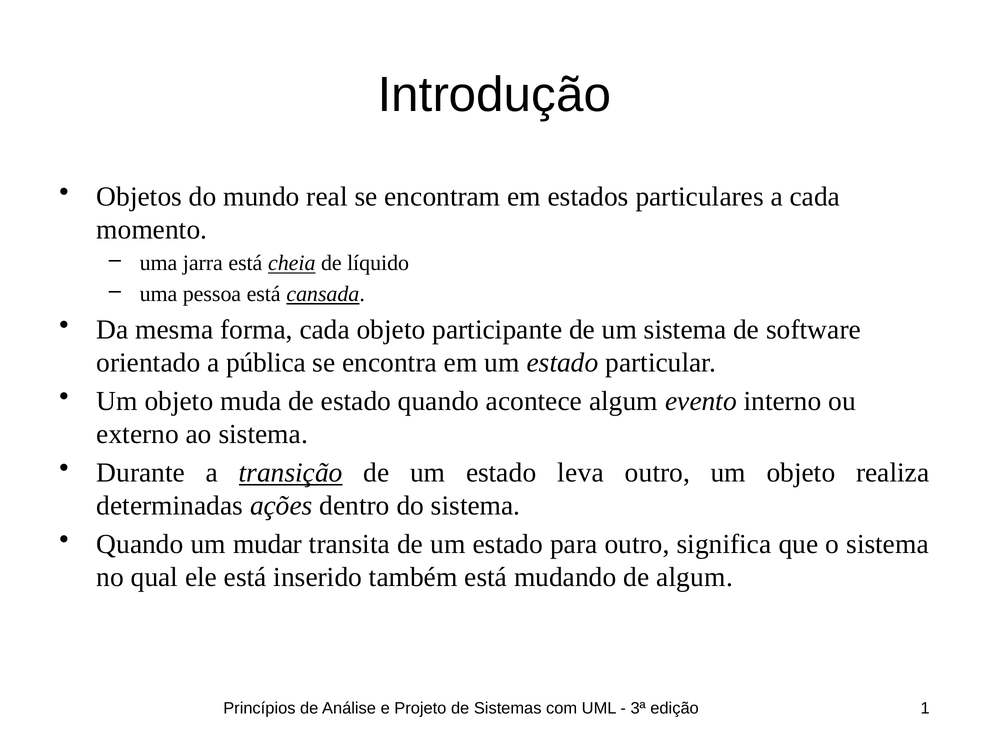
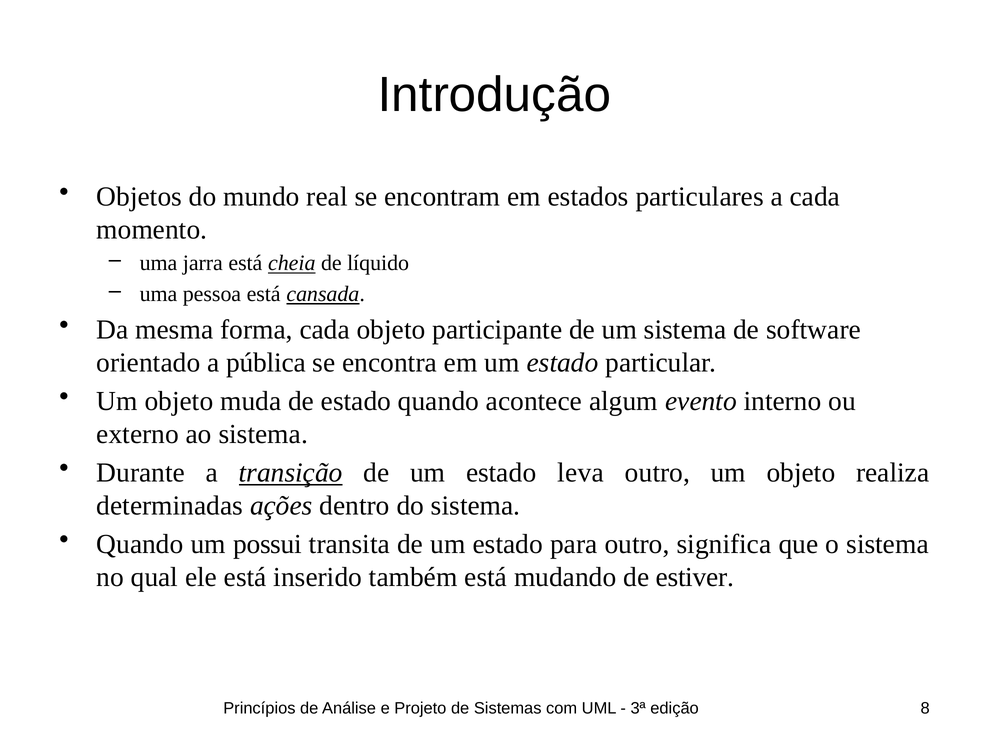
mudar: mudar -> possui
de algum: algum -> estiver
1: 1 -> 8
